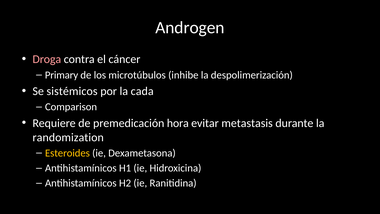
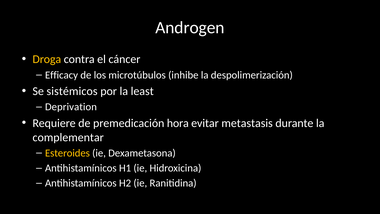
Droga colour: pink -> yellow
Primary: Primary -> Efficacy
cada: cada -> least
Comparison: Comparison -> Deprivation
randomization: randomization -> complementar
